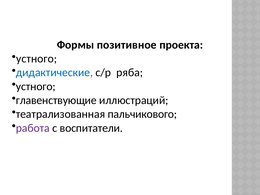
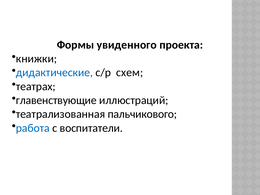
позитивное: позитивное -> увиденного
устного at (37, 59): устного -> книжки
ряба: ряба -> схем
устного at (36, 86): устного -> театрах
работа colour: purple -> blue
